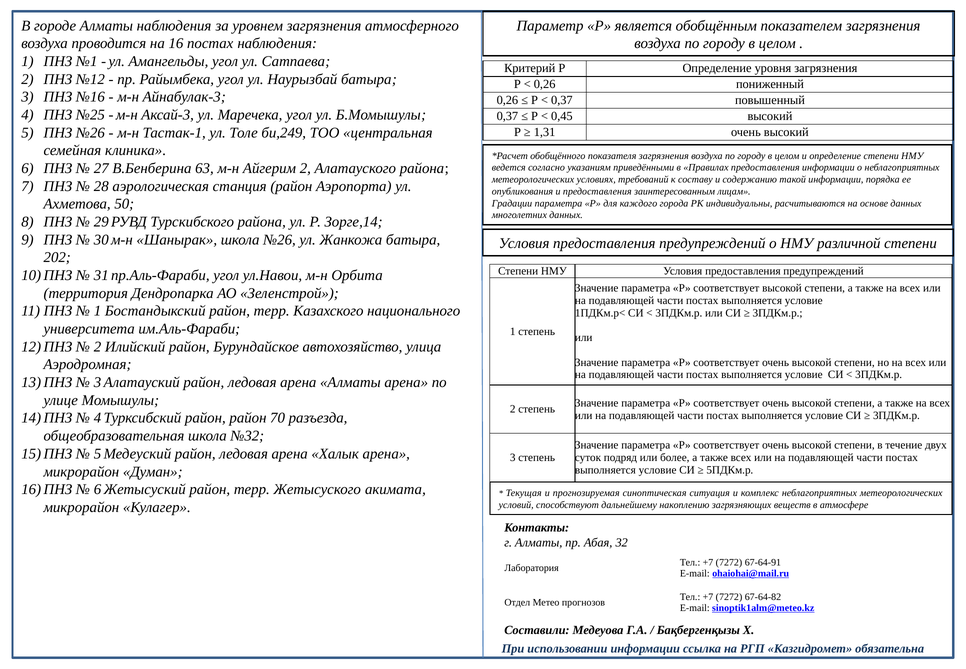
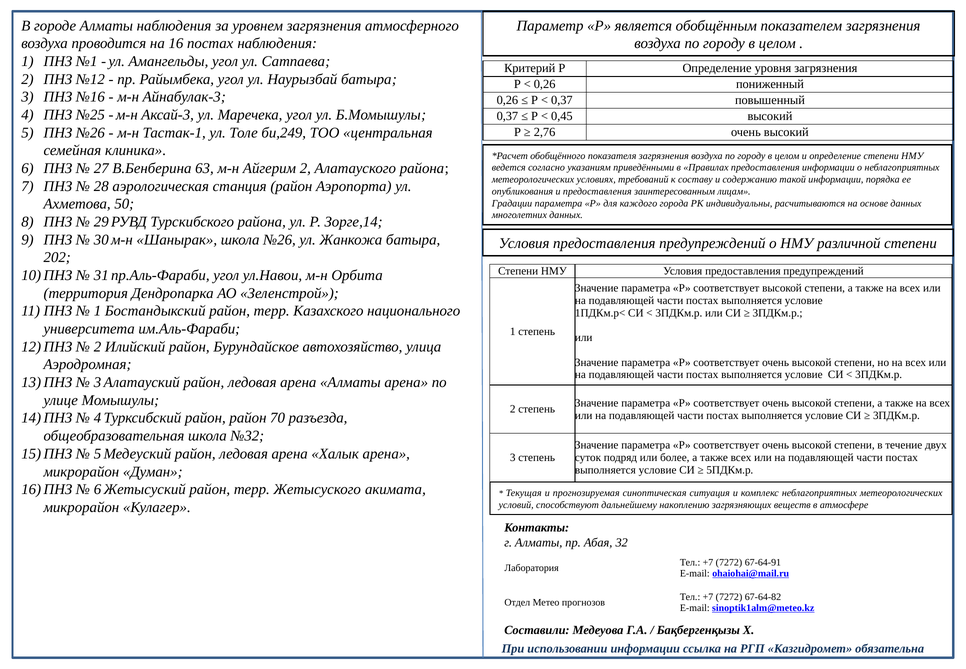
1,31: 1,31 -> 2,76
